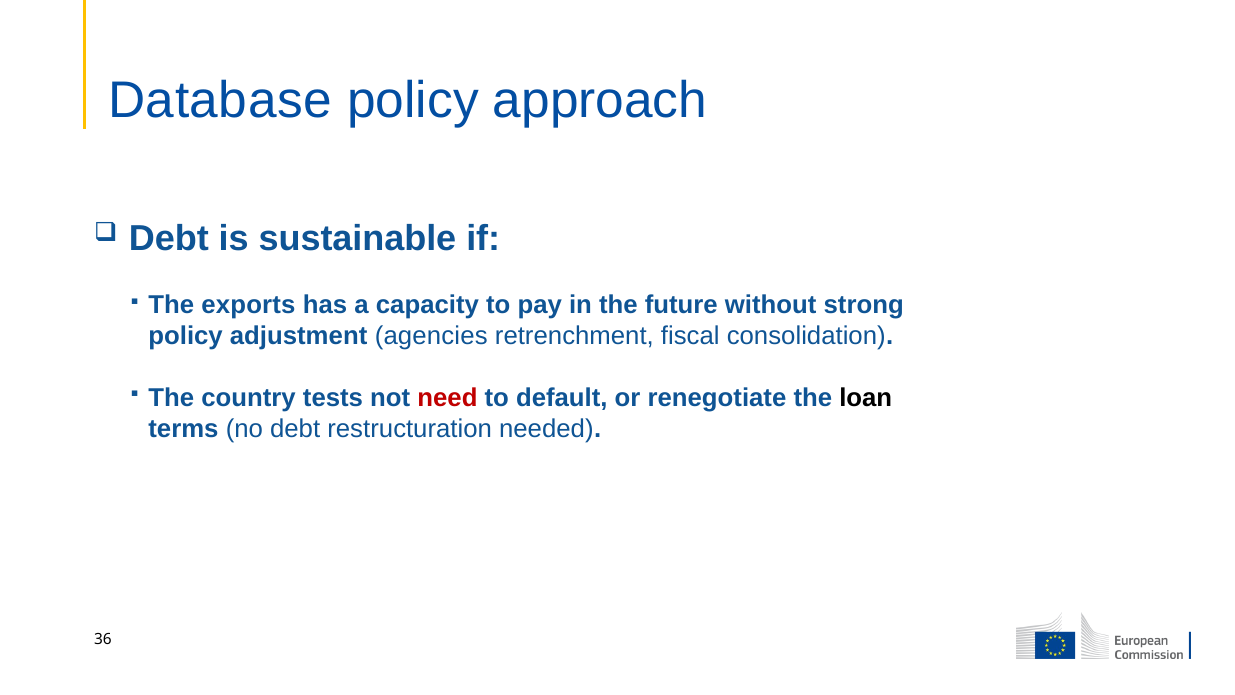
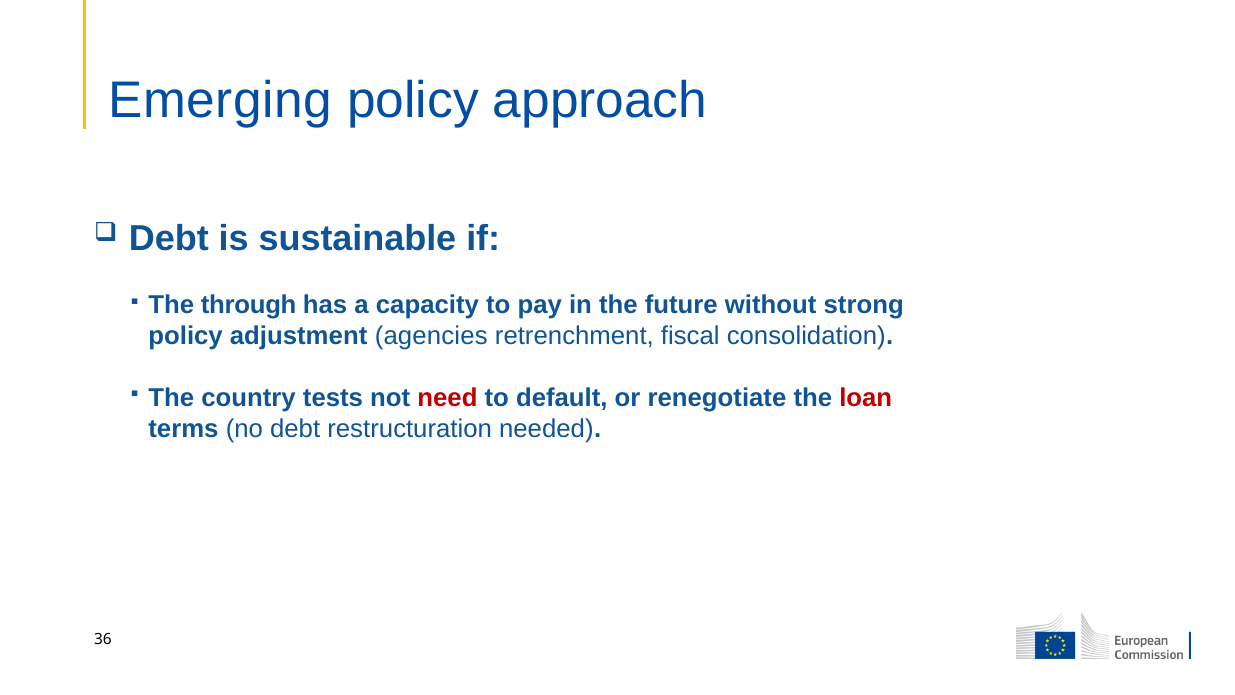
Database: Database -> Emerging
exports: exports -> through
loan colour: black -> red
